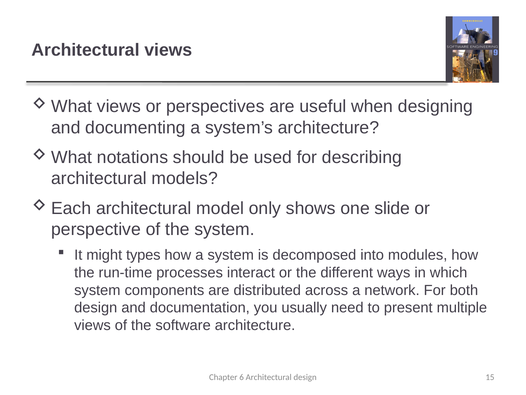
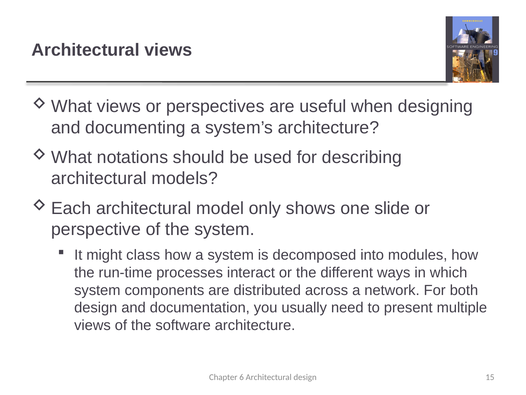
types: types -> class
